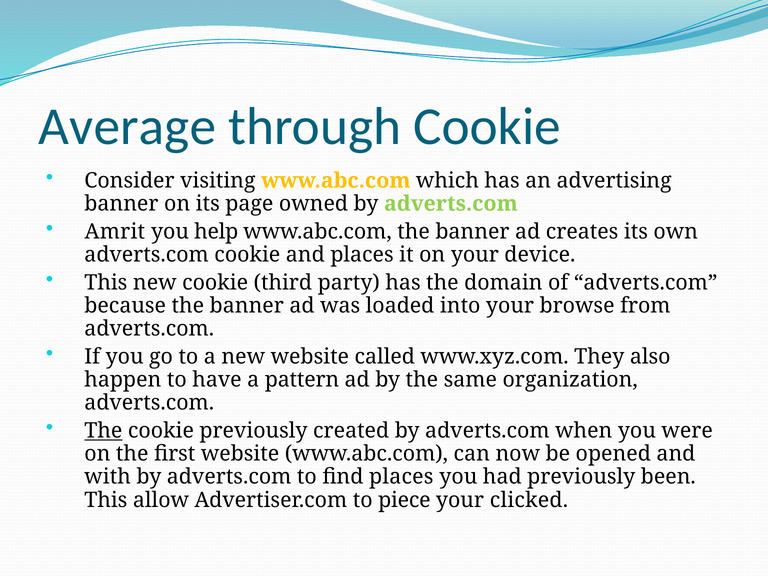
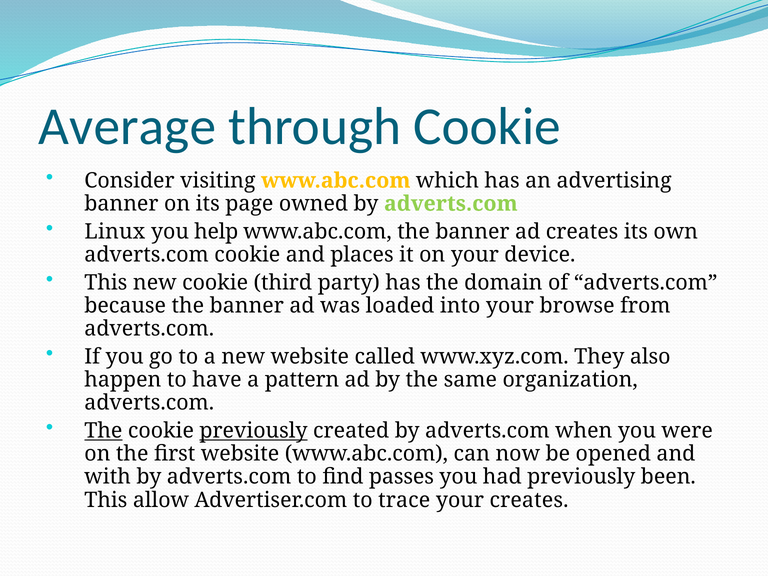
Amrit: Amrit -> Linux
previously at (253, 431) underline: none -> present
find places: places -> passes
piece: piece -> trace
your clicked: clicked -> creates
